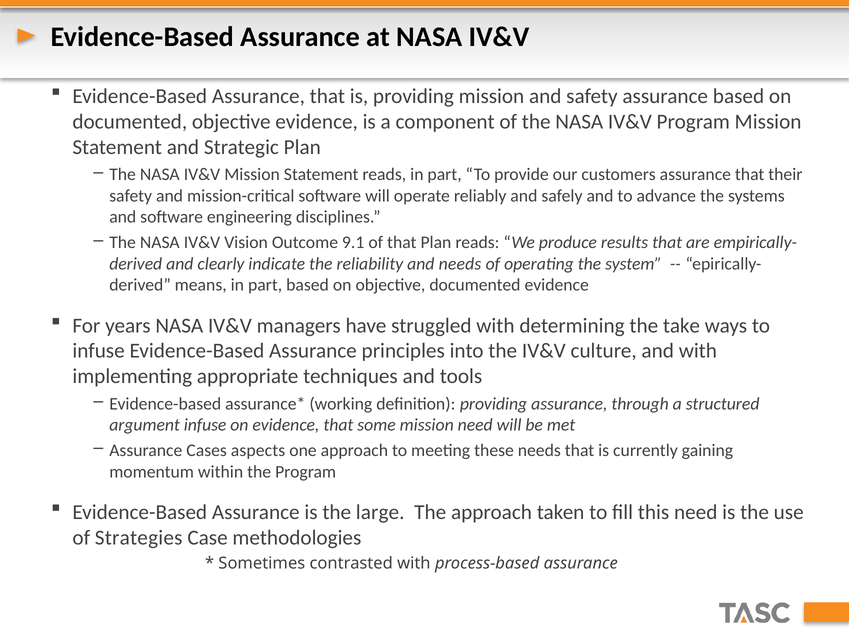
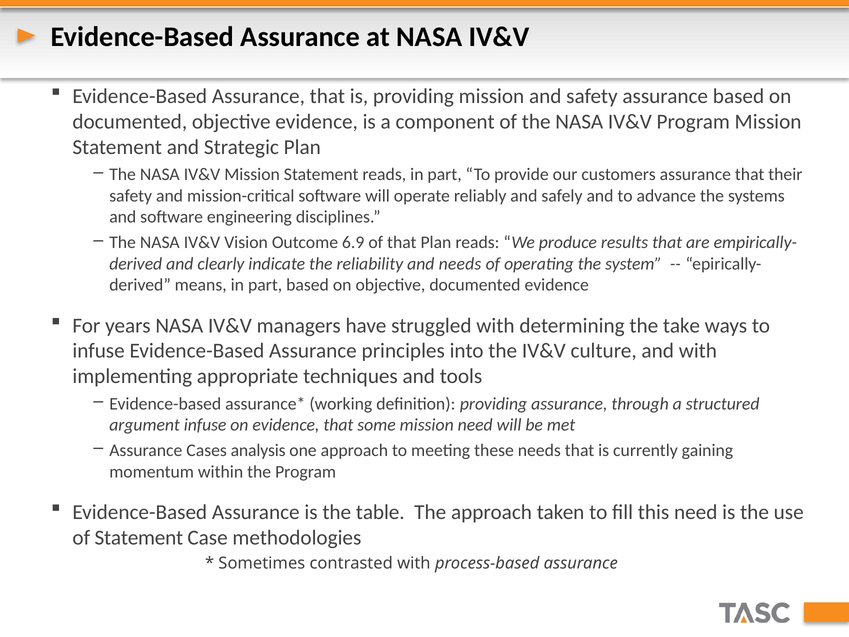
9.1: 9.1 -> 6.9
aspects: aspects -> analysis
large: large -> table
of Strategies: Strategies -> Statement
